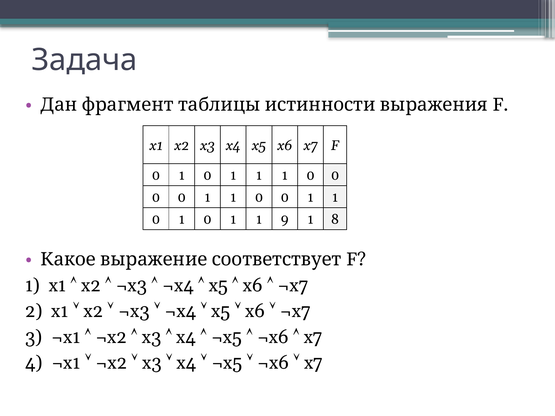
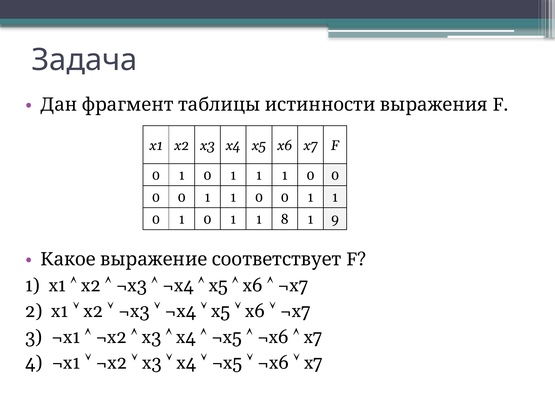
9: 9 -> 8
8: 8 -> 9
